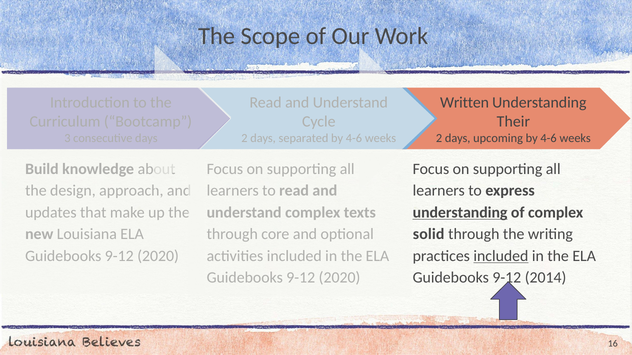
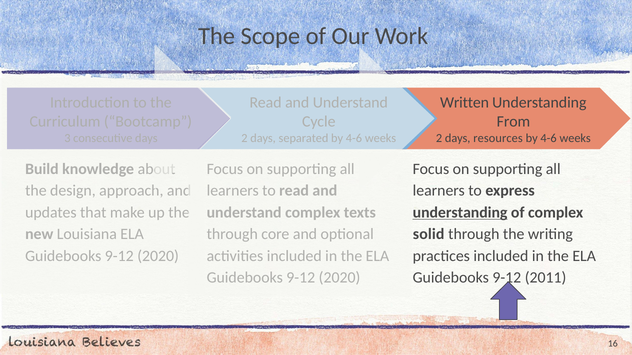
Their: Their -> From
upcoming: upcoming -> resources
included at (501, 256) underline: present -> none
2014: 2014 -> 2011
